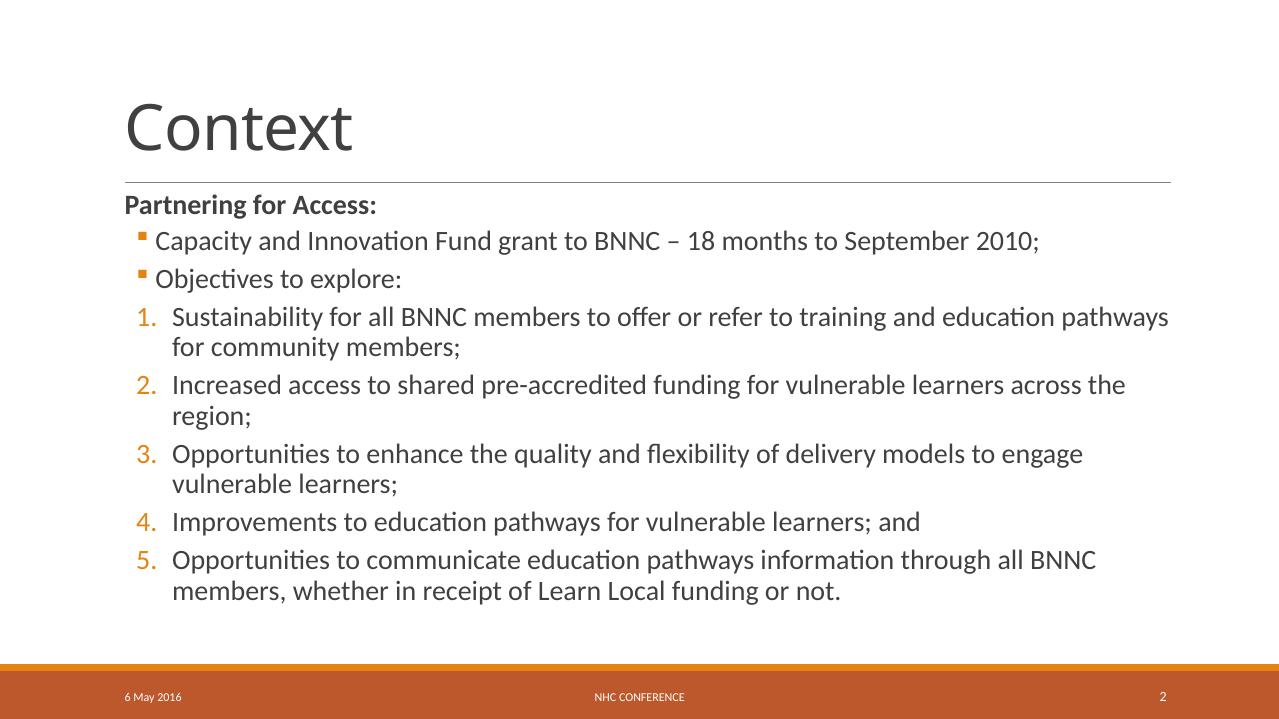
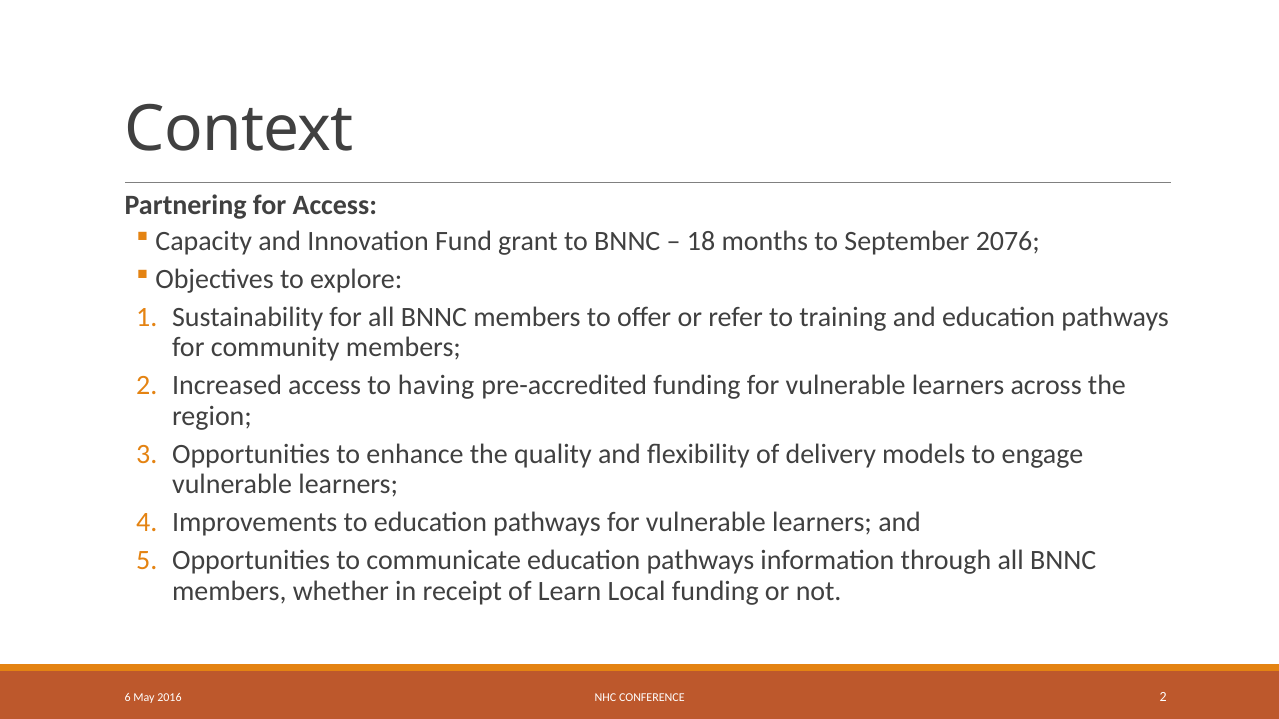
2010: 2010 -> 2076
shared: shared -> having
